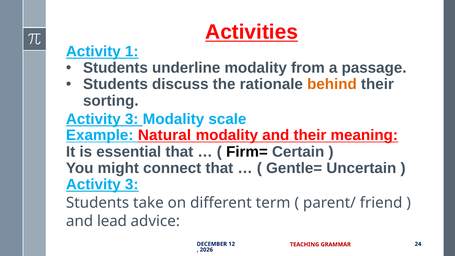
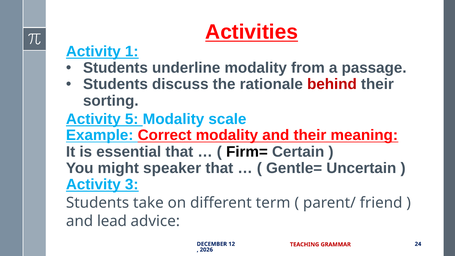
behind colour: orange -> red
3 at (132, 119): 3 -> 5
Natural: Natural -> Correct
connect: connect -> speaker
